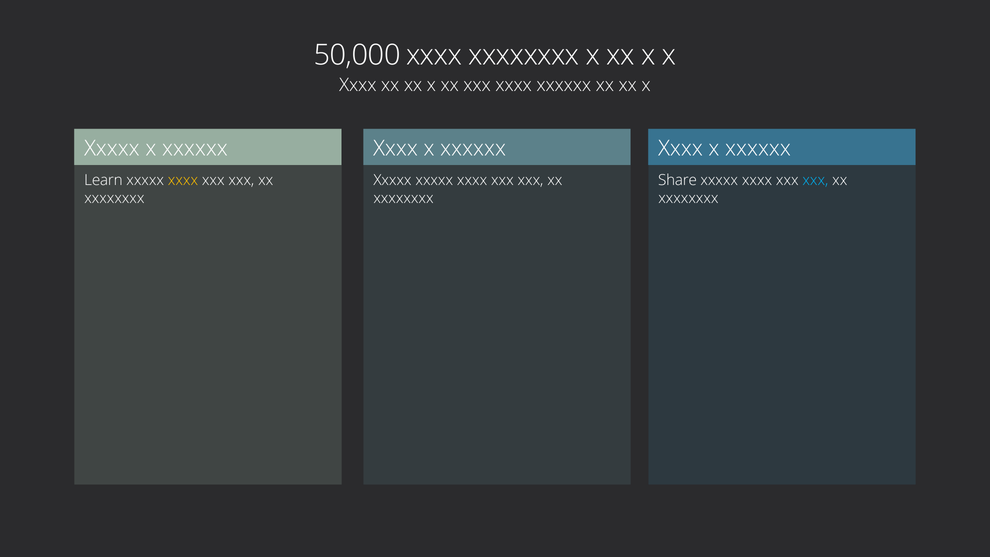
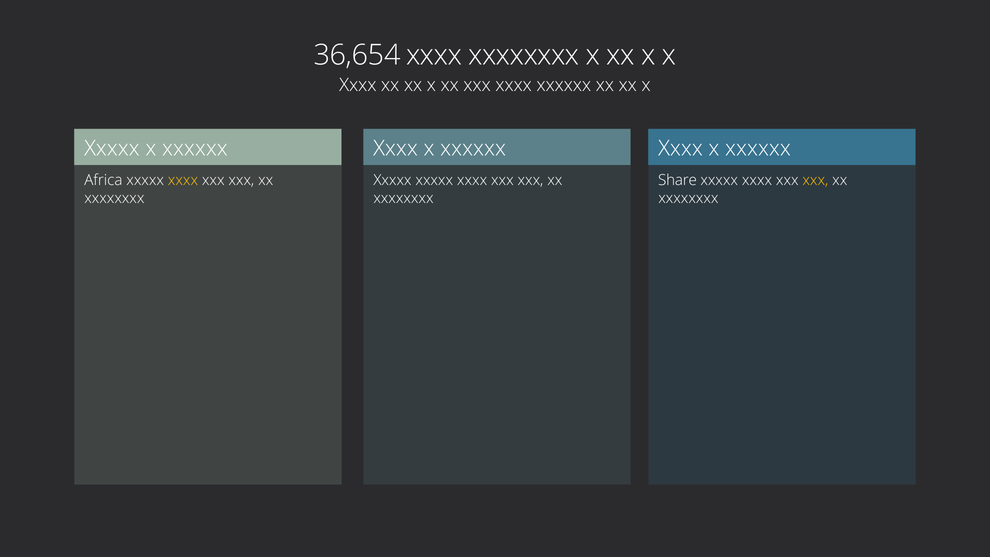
50,000: 50,000 -> 36,654
Learn: Learn -> Africa
xxx at (815, 180) colour: light blue -> yellow
